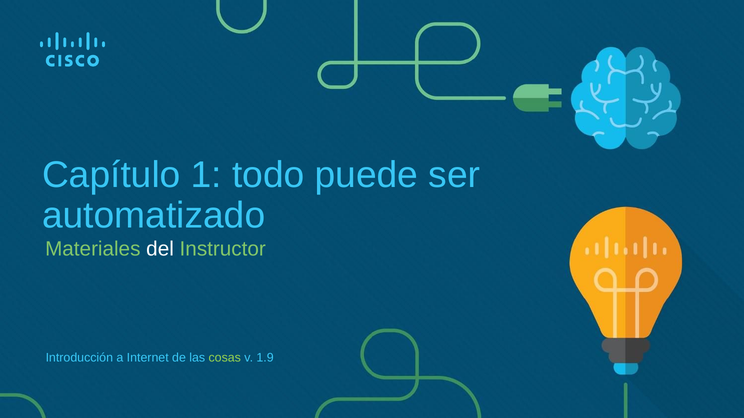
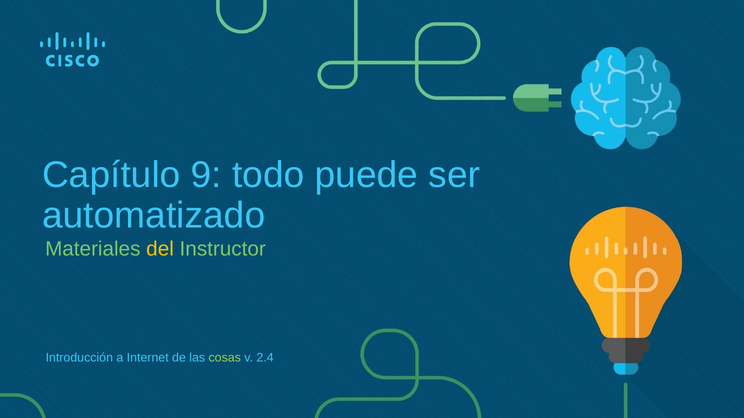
1: 1 -> 9
del colour: white -> yellow
1.9: 1.9 -> 2.4
